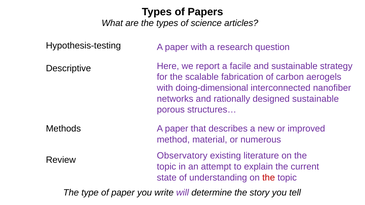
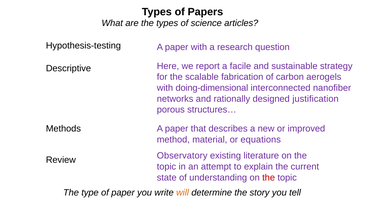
designed sustainable: sustainable -> justification
numerous: numerous -> equations
will colour: purple -> orange
